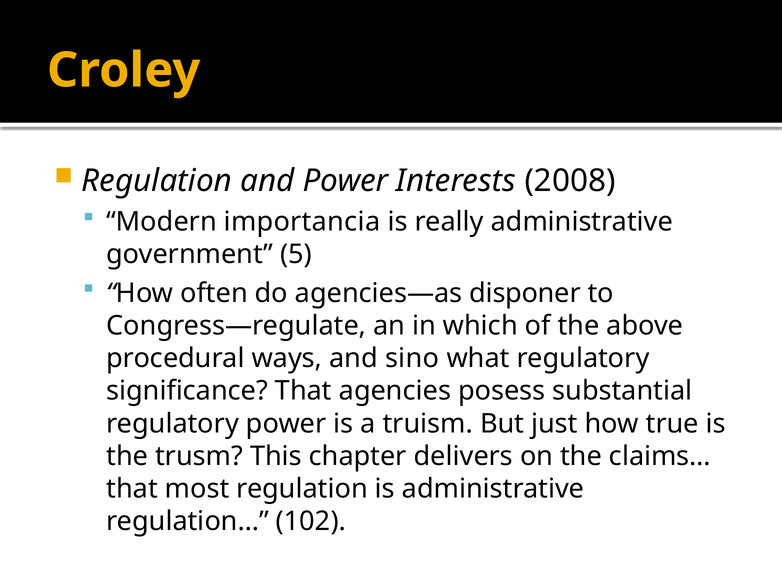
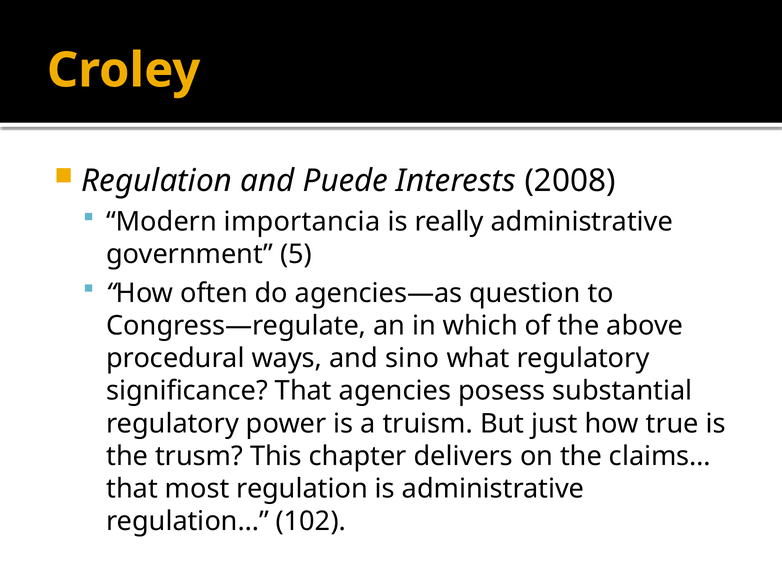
and Power: Power -> Puede
disponer: disponer -> question
